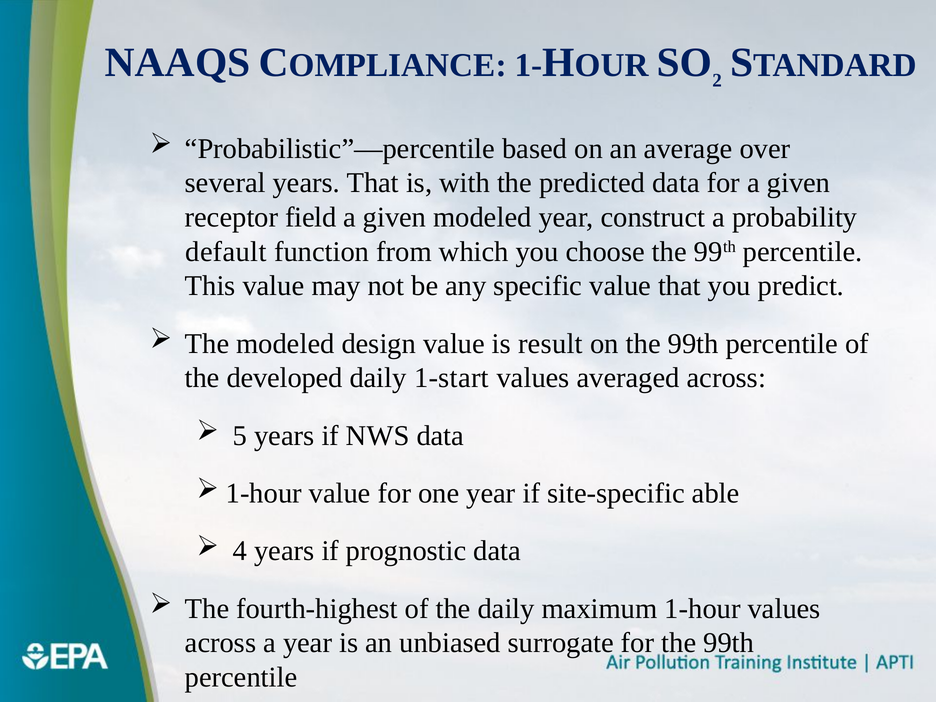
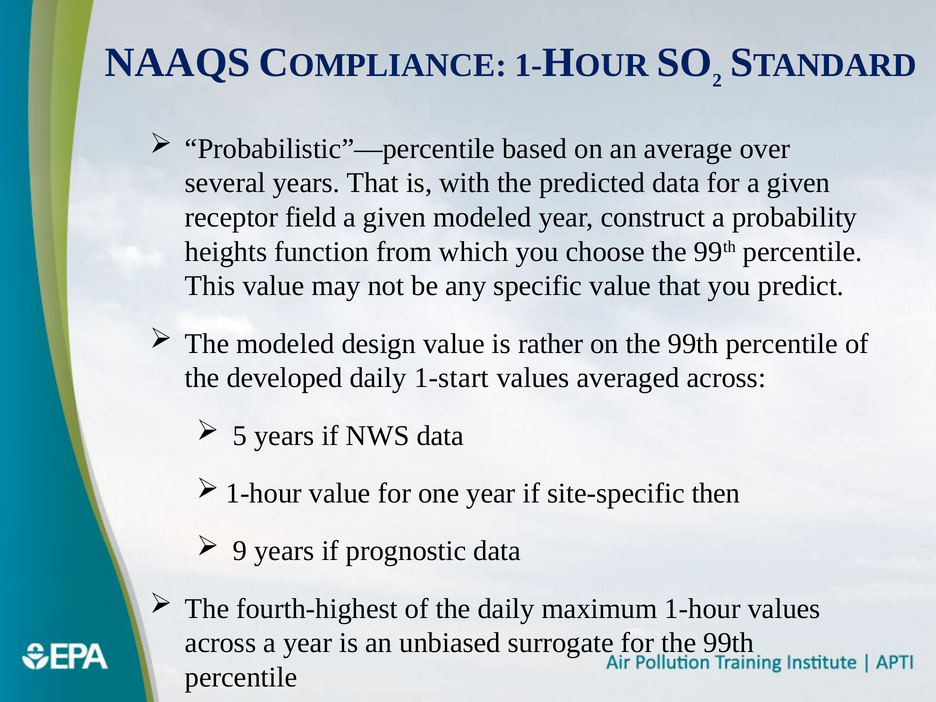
default: default -> heights
result: result -> rather
able: able -> then
4: 4 -> 9
